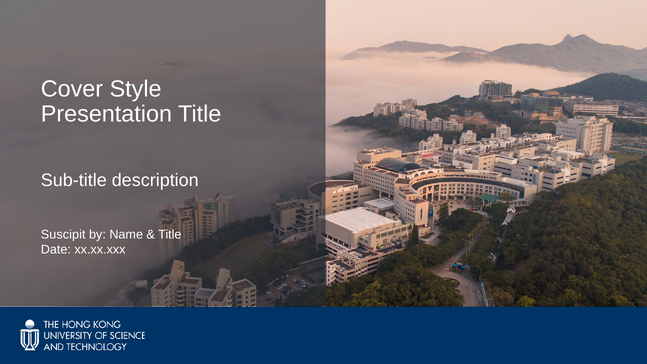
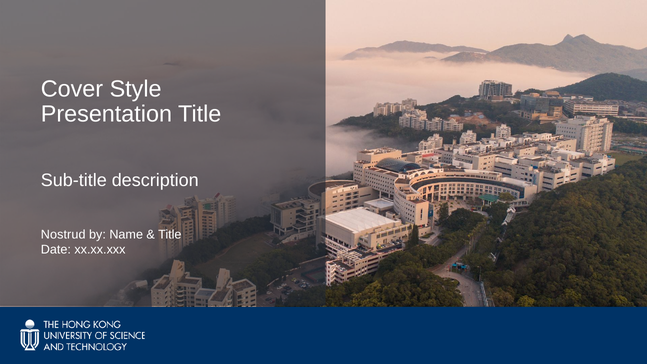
Suscipit: Suscipit -> Nostrud
